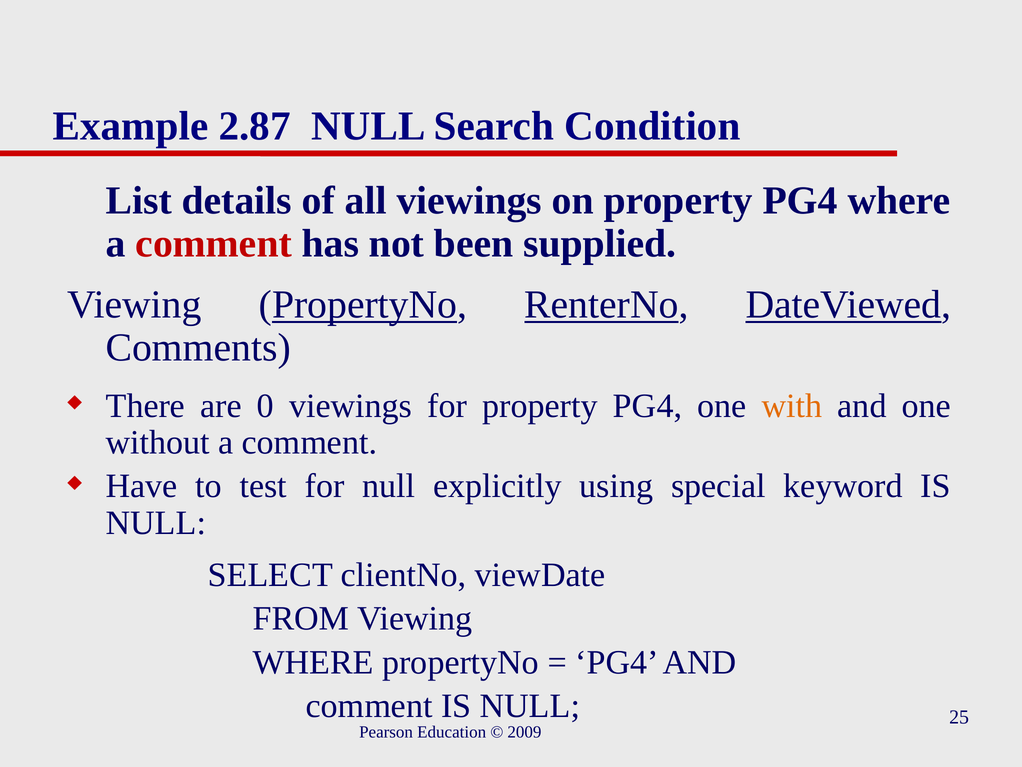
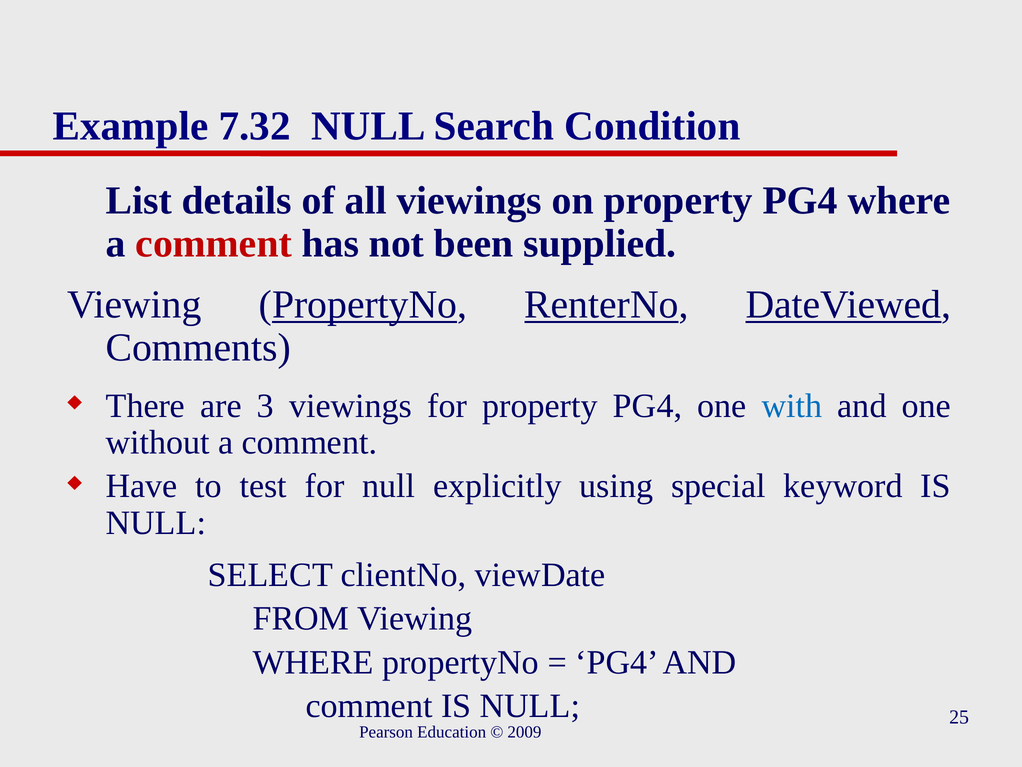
2.87: 2.87 -> 7.32
0: 0 -> 3
with colour: orange -> blue
